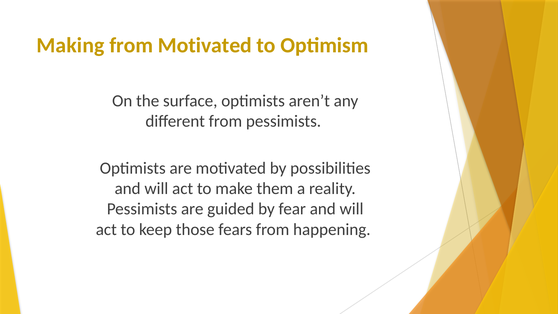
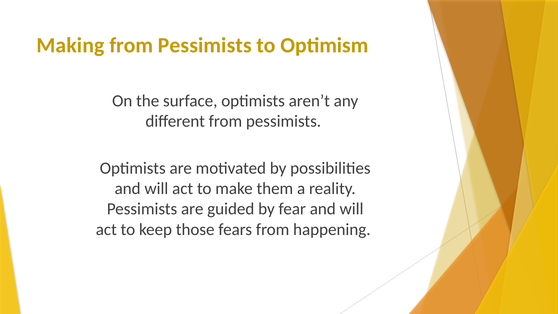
Motivated at (205, 45): Motivated -> Pessimists
